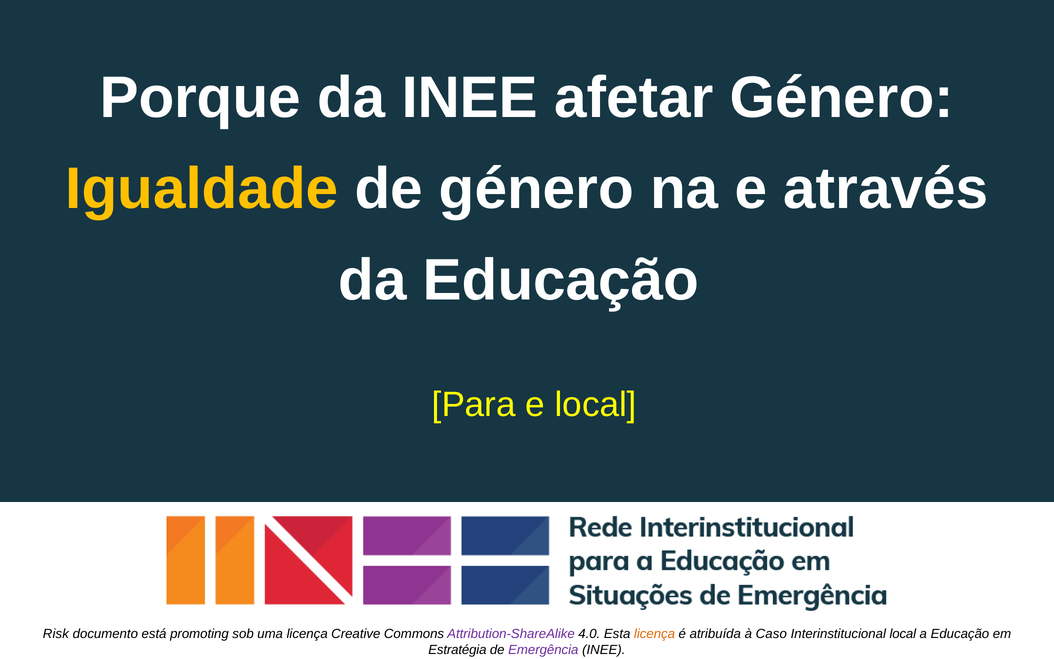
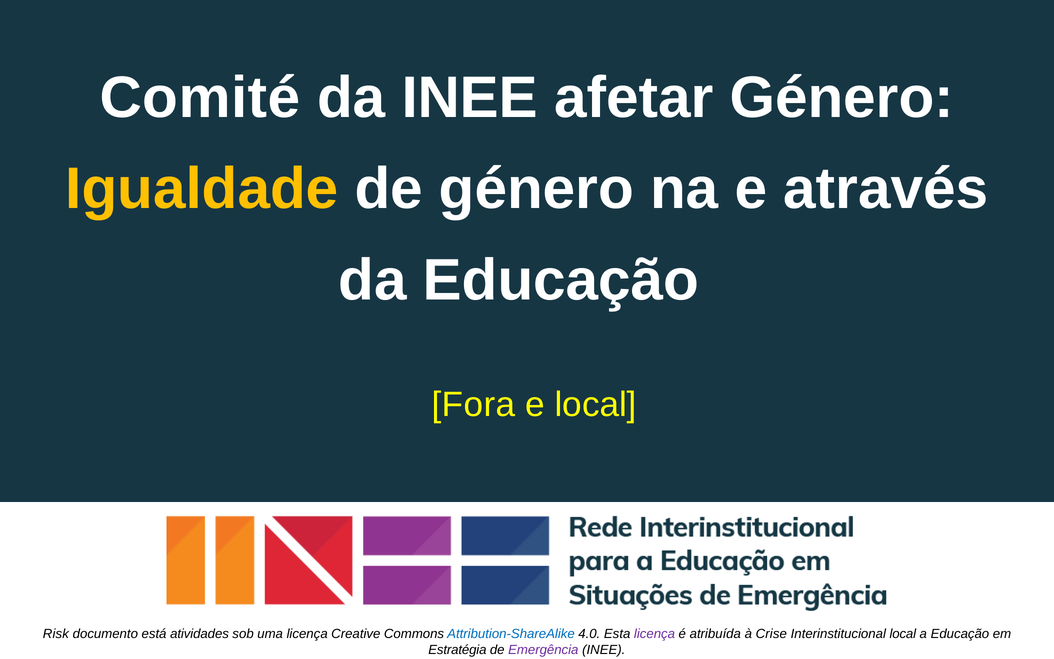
Porque: Porque -> Comité
Para: Para -> Fora
promoting: promoting -> atividades
Attribution-ShareAlike colour: purple -> blue
licença at (654, 634) colour: orange -> purple
Caso: Caso -> Crise
